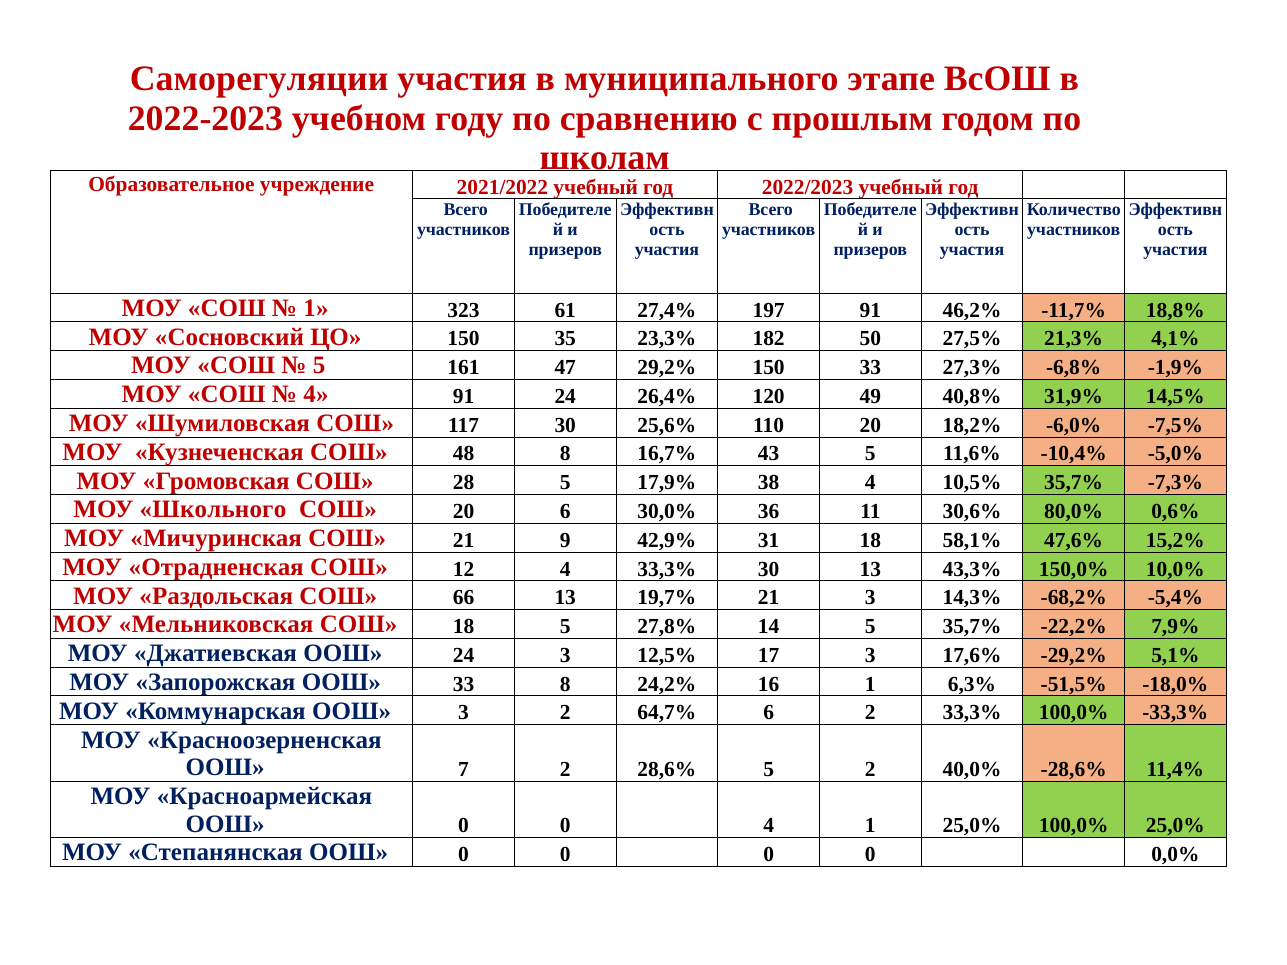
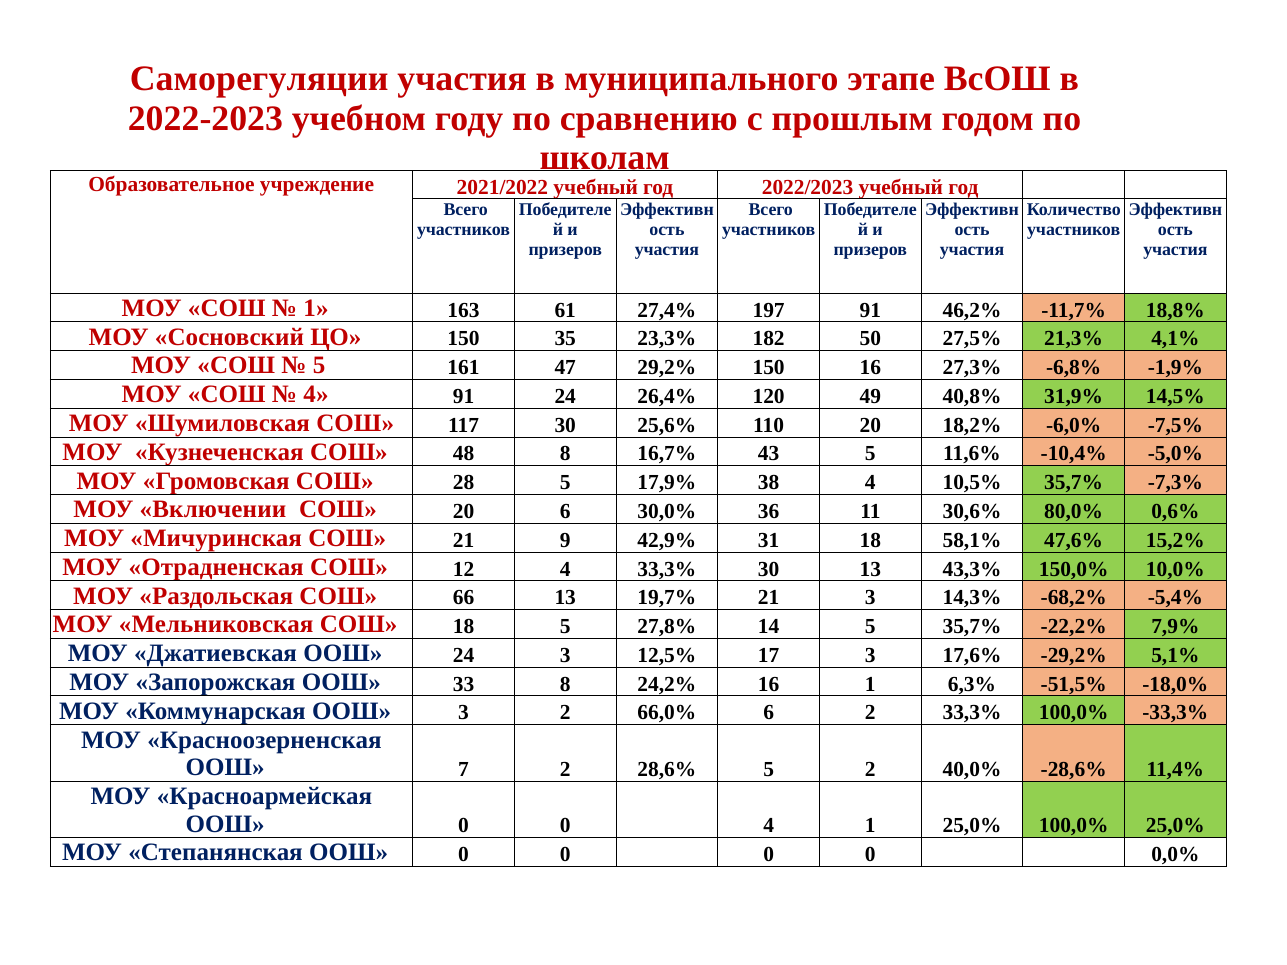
323: 323 -> 163
150 33: 33 -> 16
Школьного: Школьного -> Включении
64,7%: 64,7% -> 66,0%
